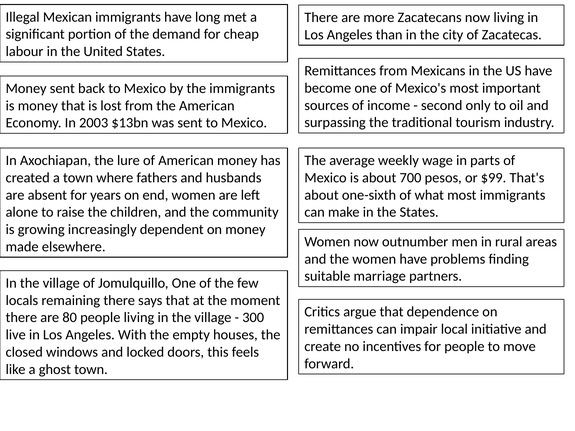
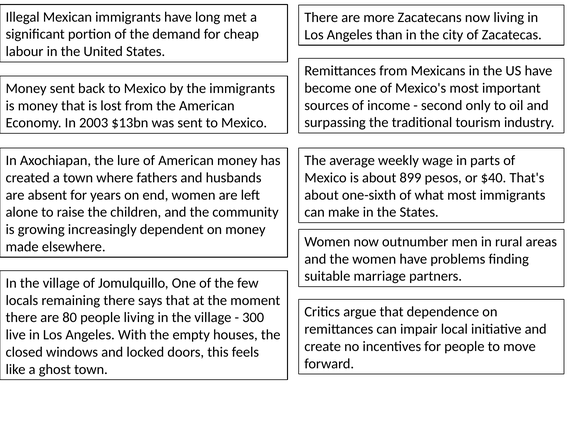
700: 700 -> 899
$99: $99 -> $40
